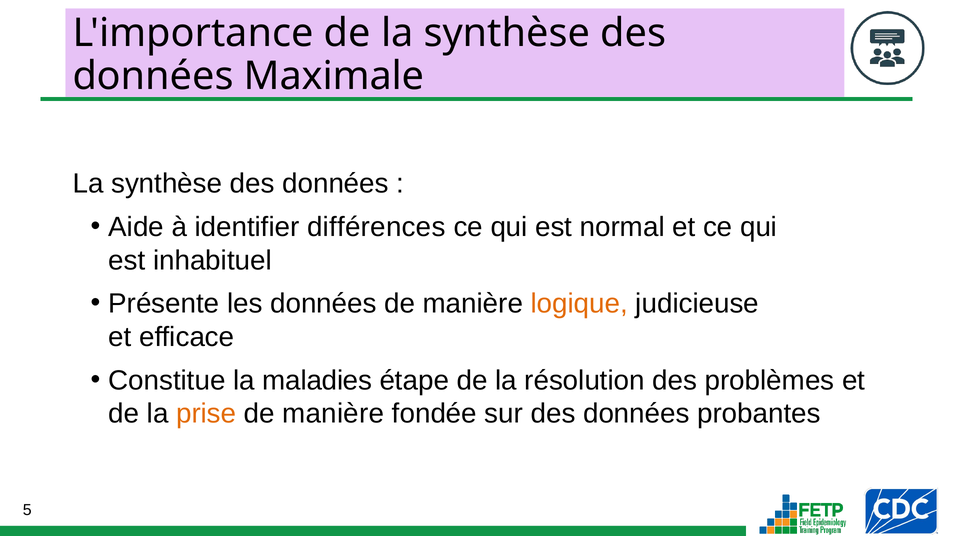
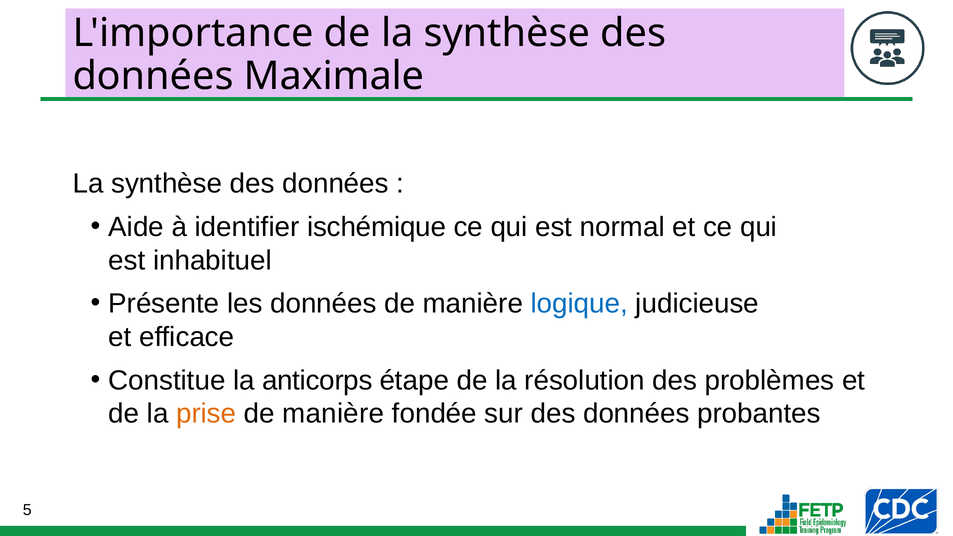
différences: différences -> ischémique
logique colour: orange -> blue
maladies: maladies -> anticorps
